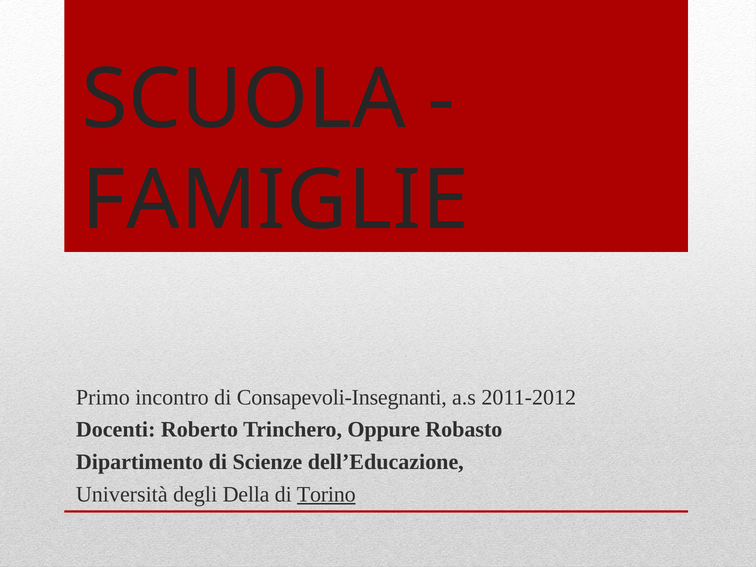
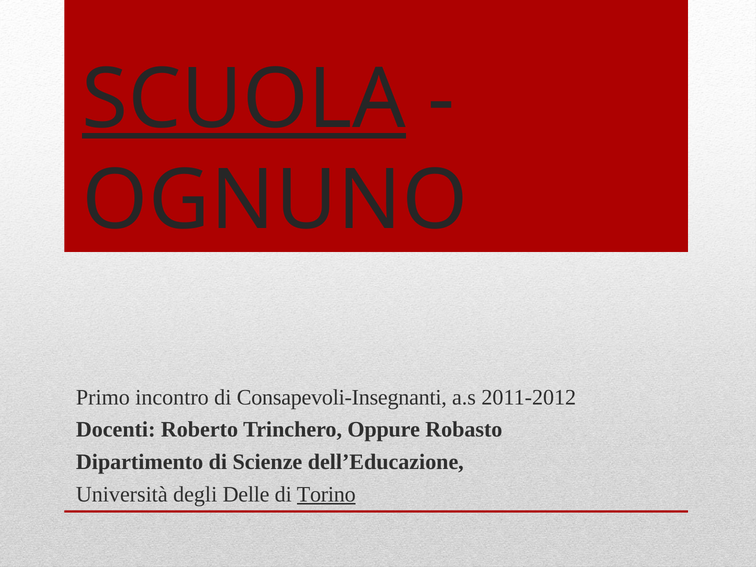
SCUOLA underline: none -> present
FAMIGLIE: FAMIGLIE -> OGNUNO
Della: Della -> Delle
